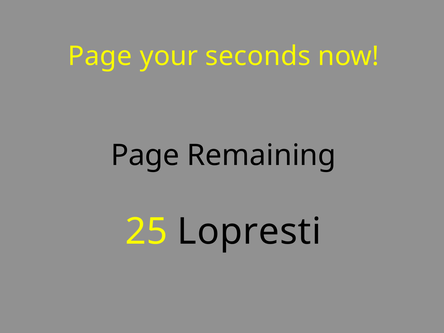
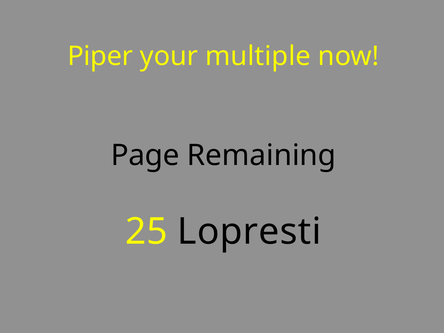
Page at (100, 56): Page -> Piper
seconds: seconds -> multiple
